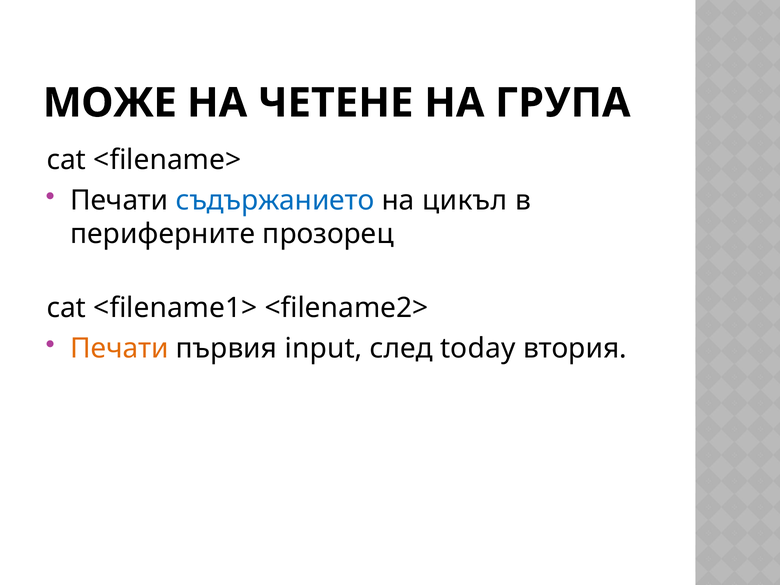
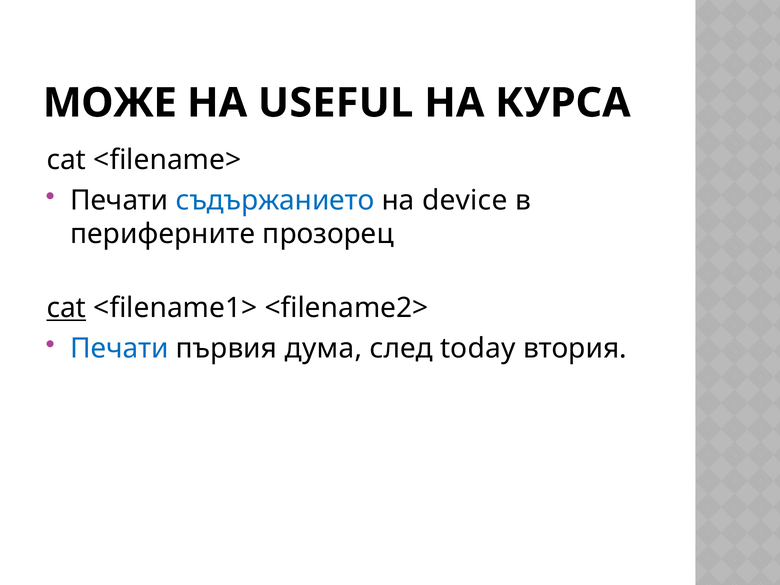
ЧЕТЕНЕ: ЧЕТЕНЕ -> USEFUL
ГРУПА: ГРУПА -> КУРСА
цикъл: цикъл -> device
cat at (66, 308) underline: none -> present
Печати at (119, 348) colour: orange -> blue
input: input -> дума
